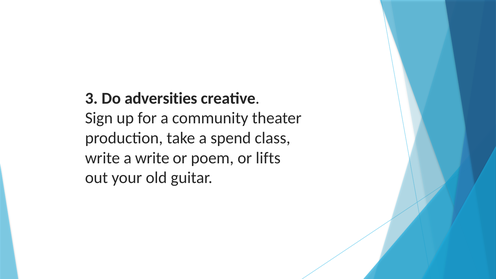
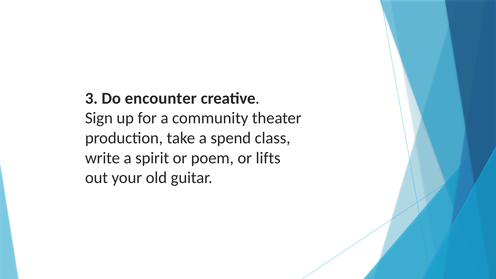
adversities: adversities -> encounter
a write: write -> spirit
